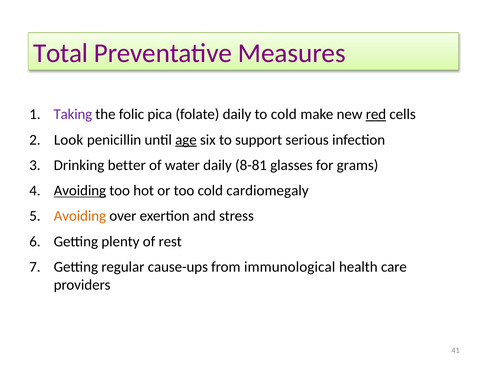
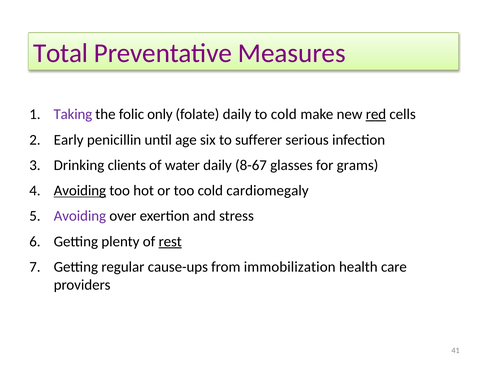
pica: pica -> only
Look: Look -> Early
age underline: present -> none
support: support -> sufferer
better: better -> clients
8-81: 8-81 -> 8-67
Avoiding at (80, 216) colour: orange -> purple
rest underline: none -> present
immunological: immunological -> immobilization
